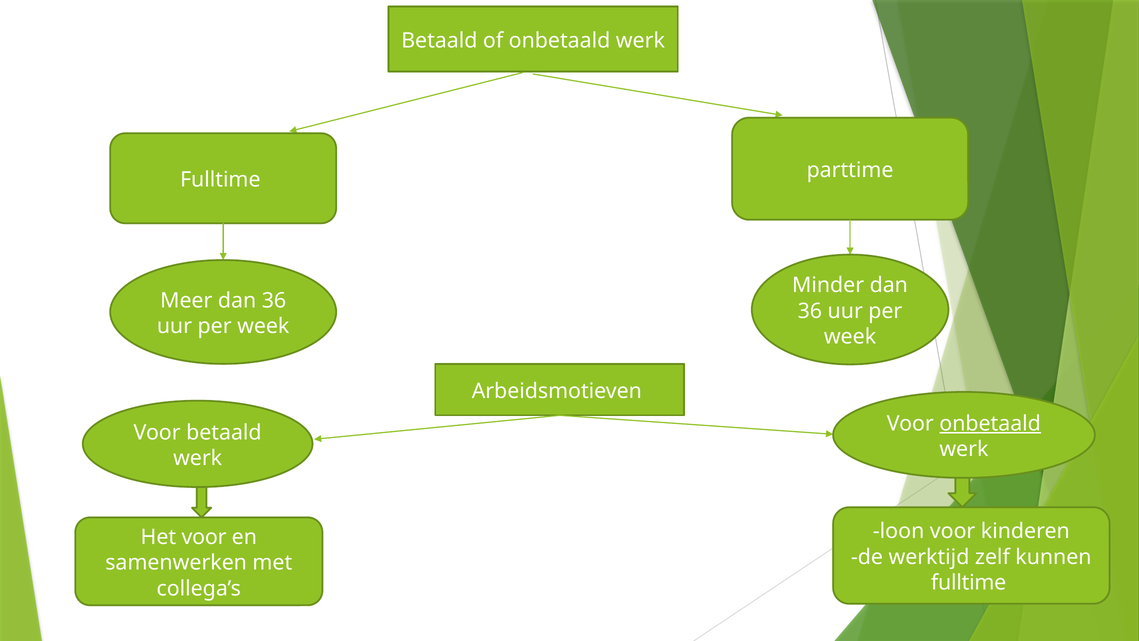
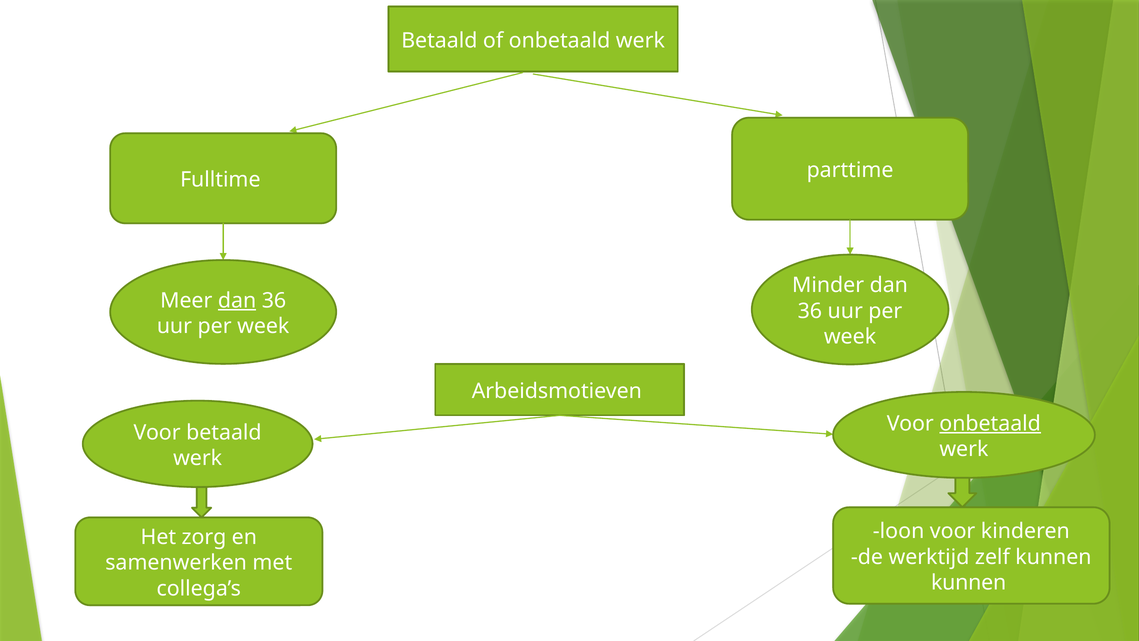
dan at (237, 300) underline: none -> present
Het voor: voor -> zorg
fulltime at (969, 582): fulltime -> kunnen
